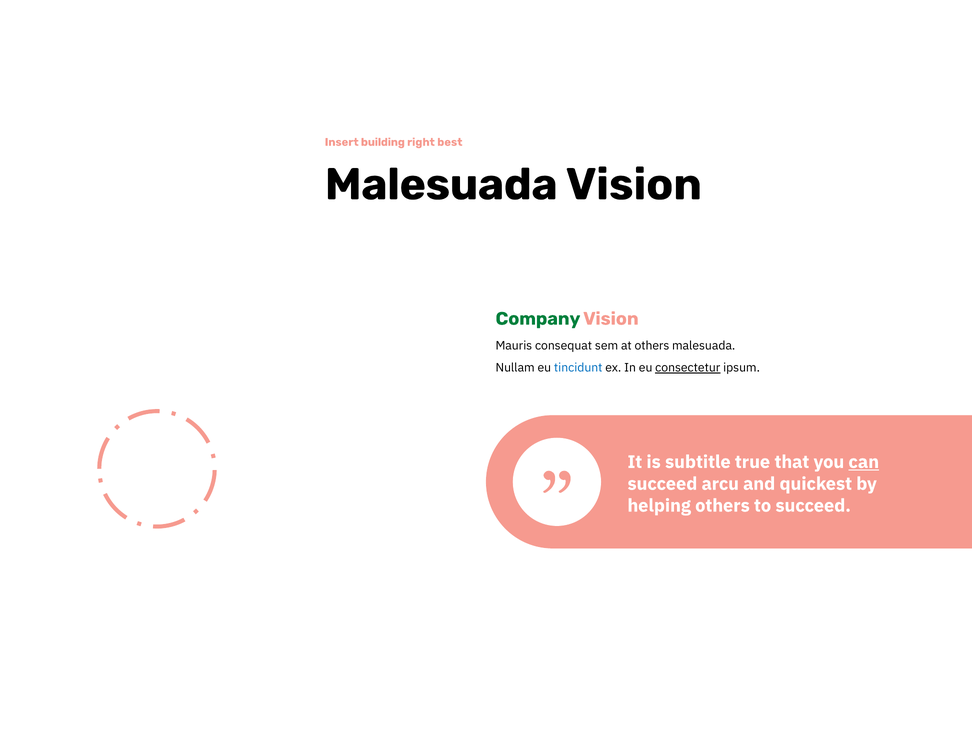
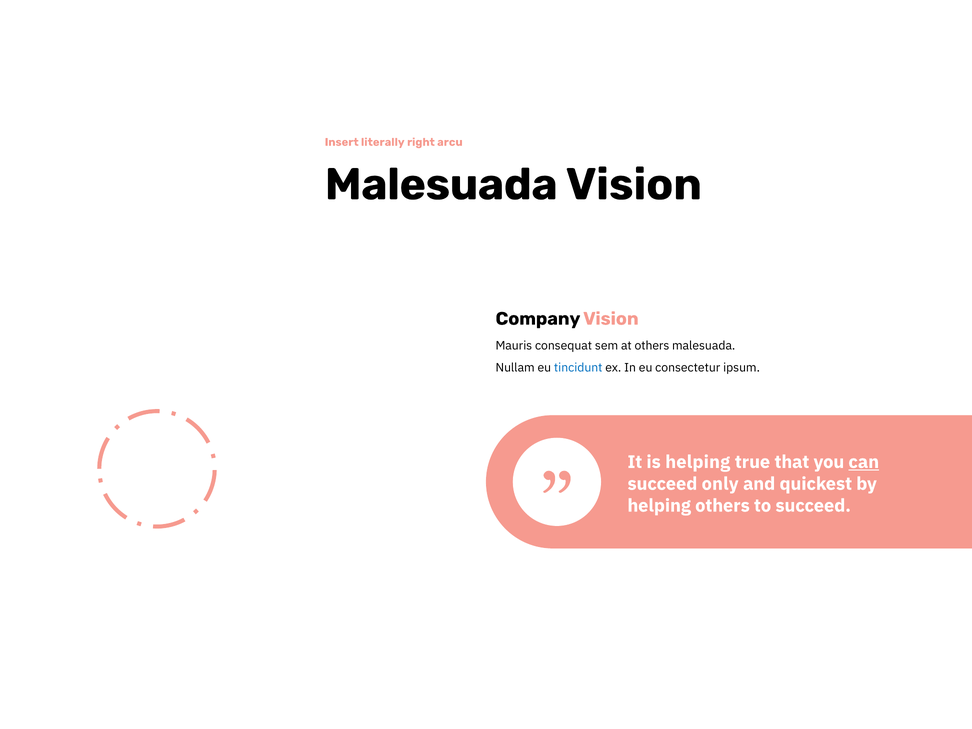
building: building -> literally
best: best -> arcu
Company colour: green -> black
consectetur underline: present -> none
is subtitle: subtitle -> helping
arcu: arcu -> only
